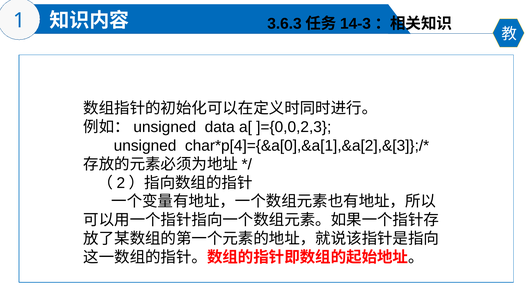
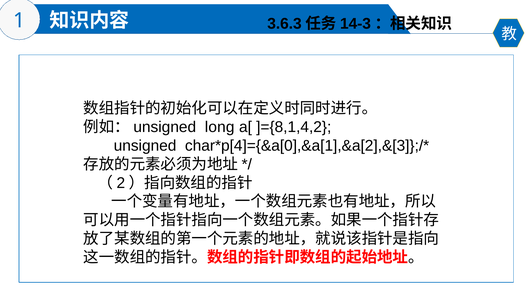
data: data -> long
]={0,0,2,3: ]={0,0,2,3 -> ]={8,1,4,2
